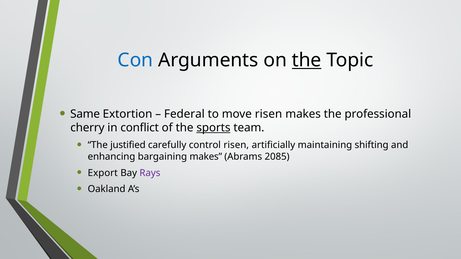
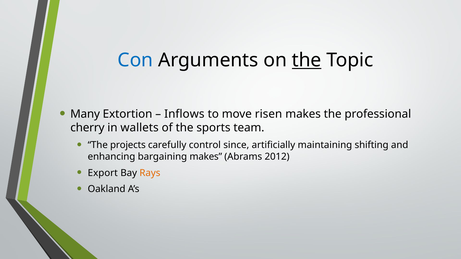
Same: Same -> Many
Federal: Federal -> Inflows
conflict: conflict -> wallets
sports underline: present -> none
justified: justified -> projects
control risen: risen -> since
2085: 2085 -> 2012
Rays colour: purple -> orange
